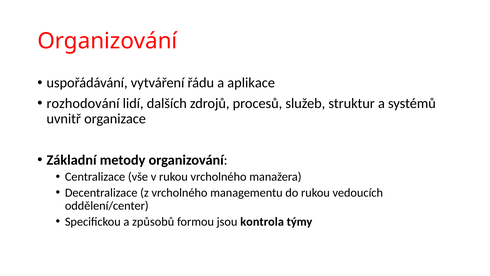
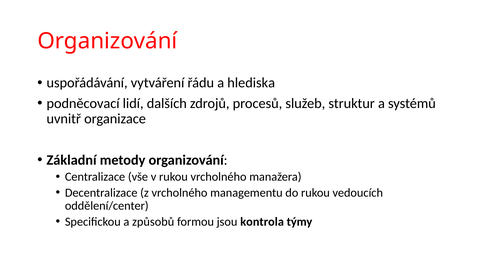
aplikace: aplikace -> hlediska
rozhodování: rozhodování -> podněcovací
